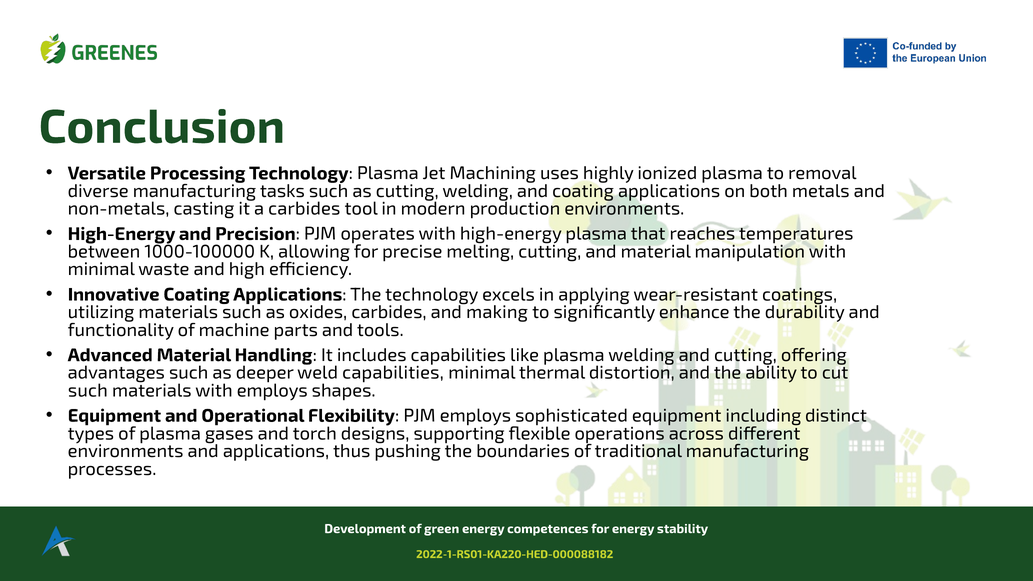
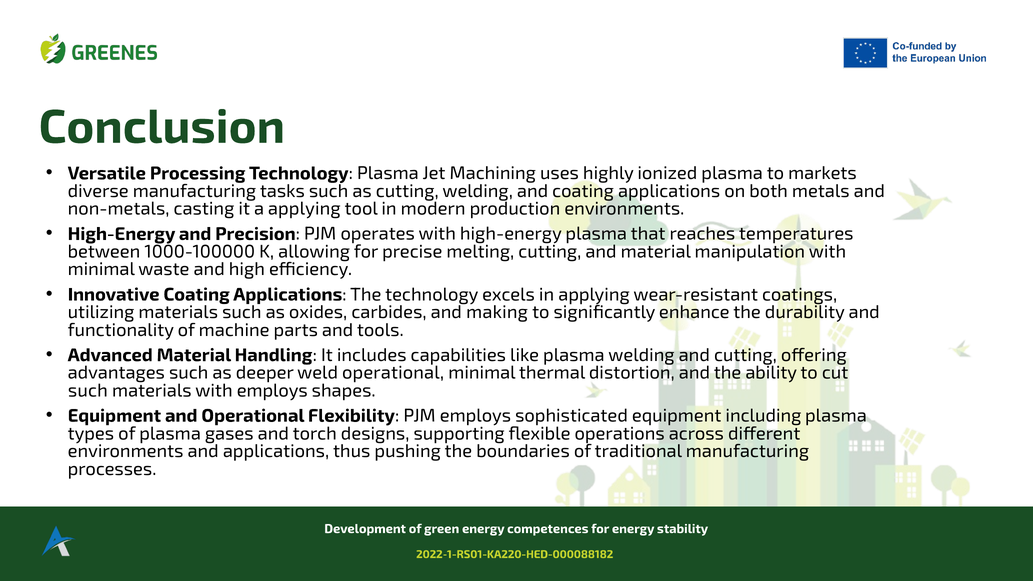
removal: removal -> markets
a carbides: carbides -> applying
weld capabilities: capabilities -> operational
including distinct: distinct -> plasma
